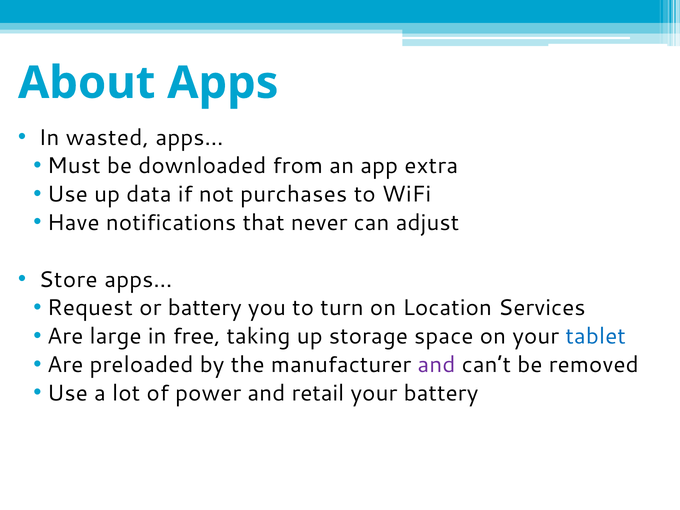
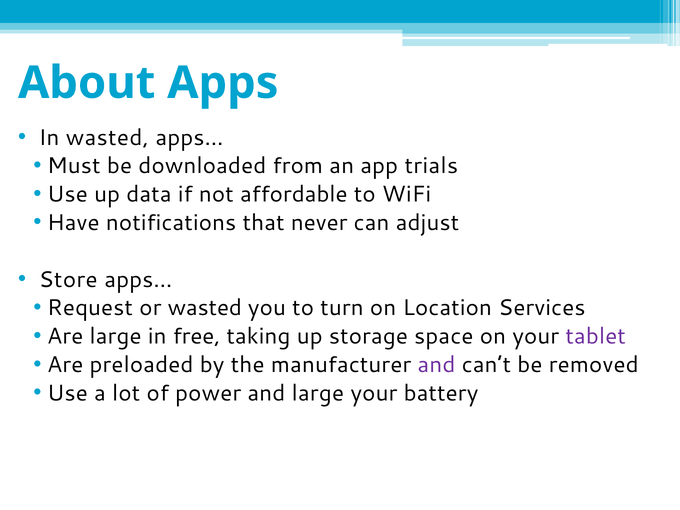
extra: extra -> trials
purchases: purchases -> affordable
or battery: battery -> wasted
tablet colour: blue -> purple
and retail: retail -> large
